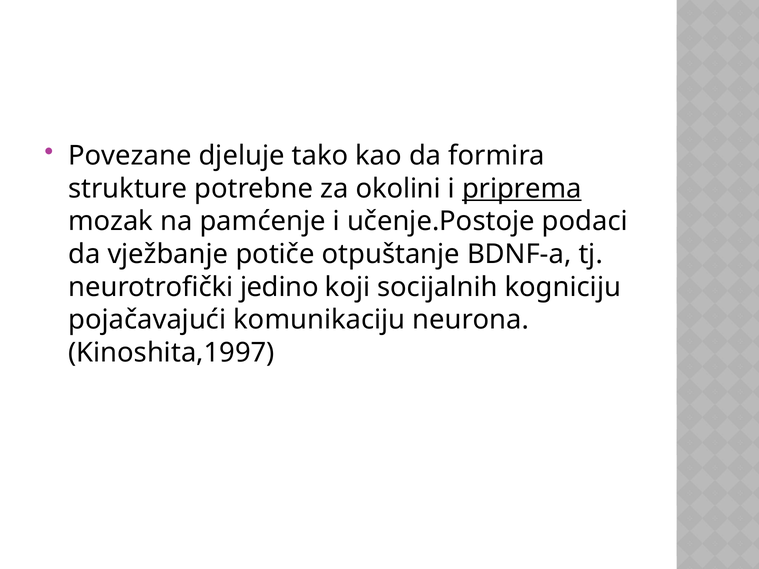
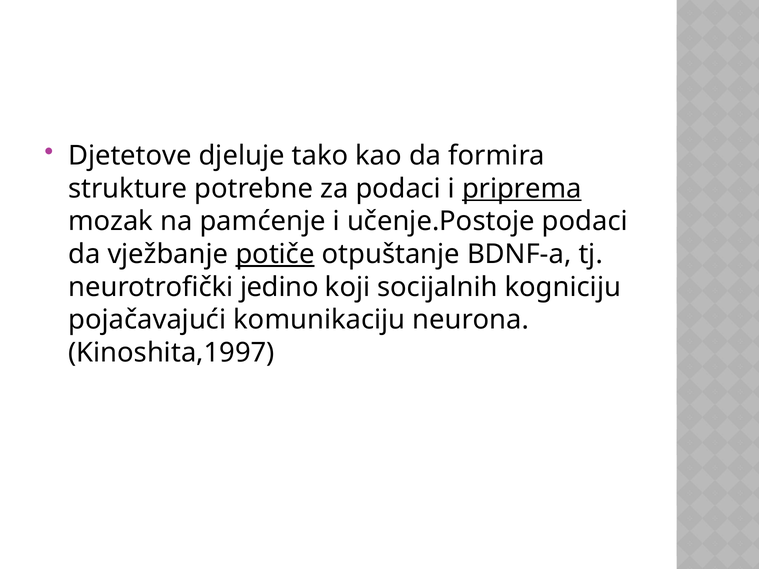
Povezane: Povezane -> Djetetove
za okolini: okolini -> podaci
potiče underline: none -> present
